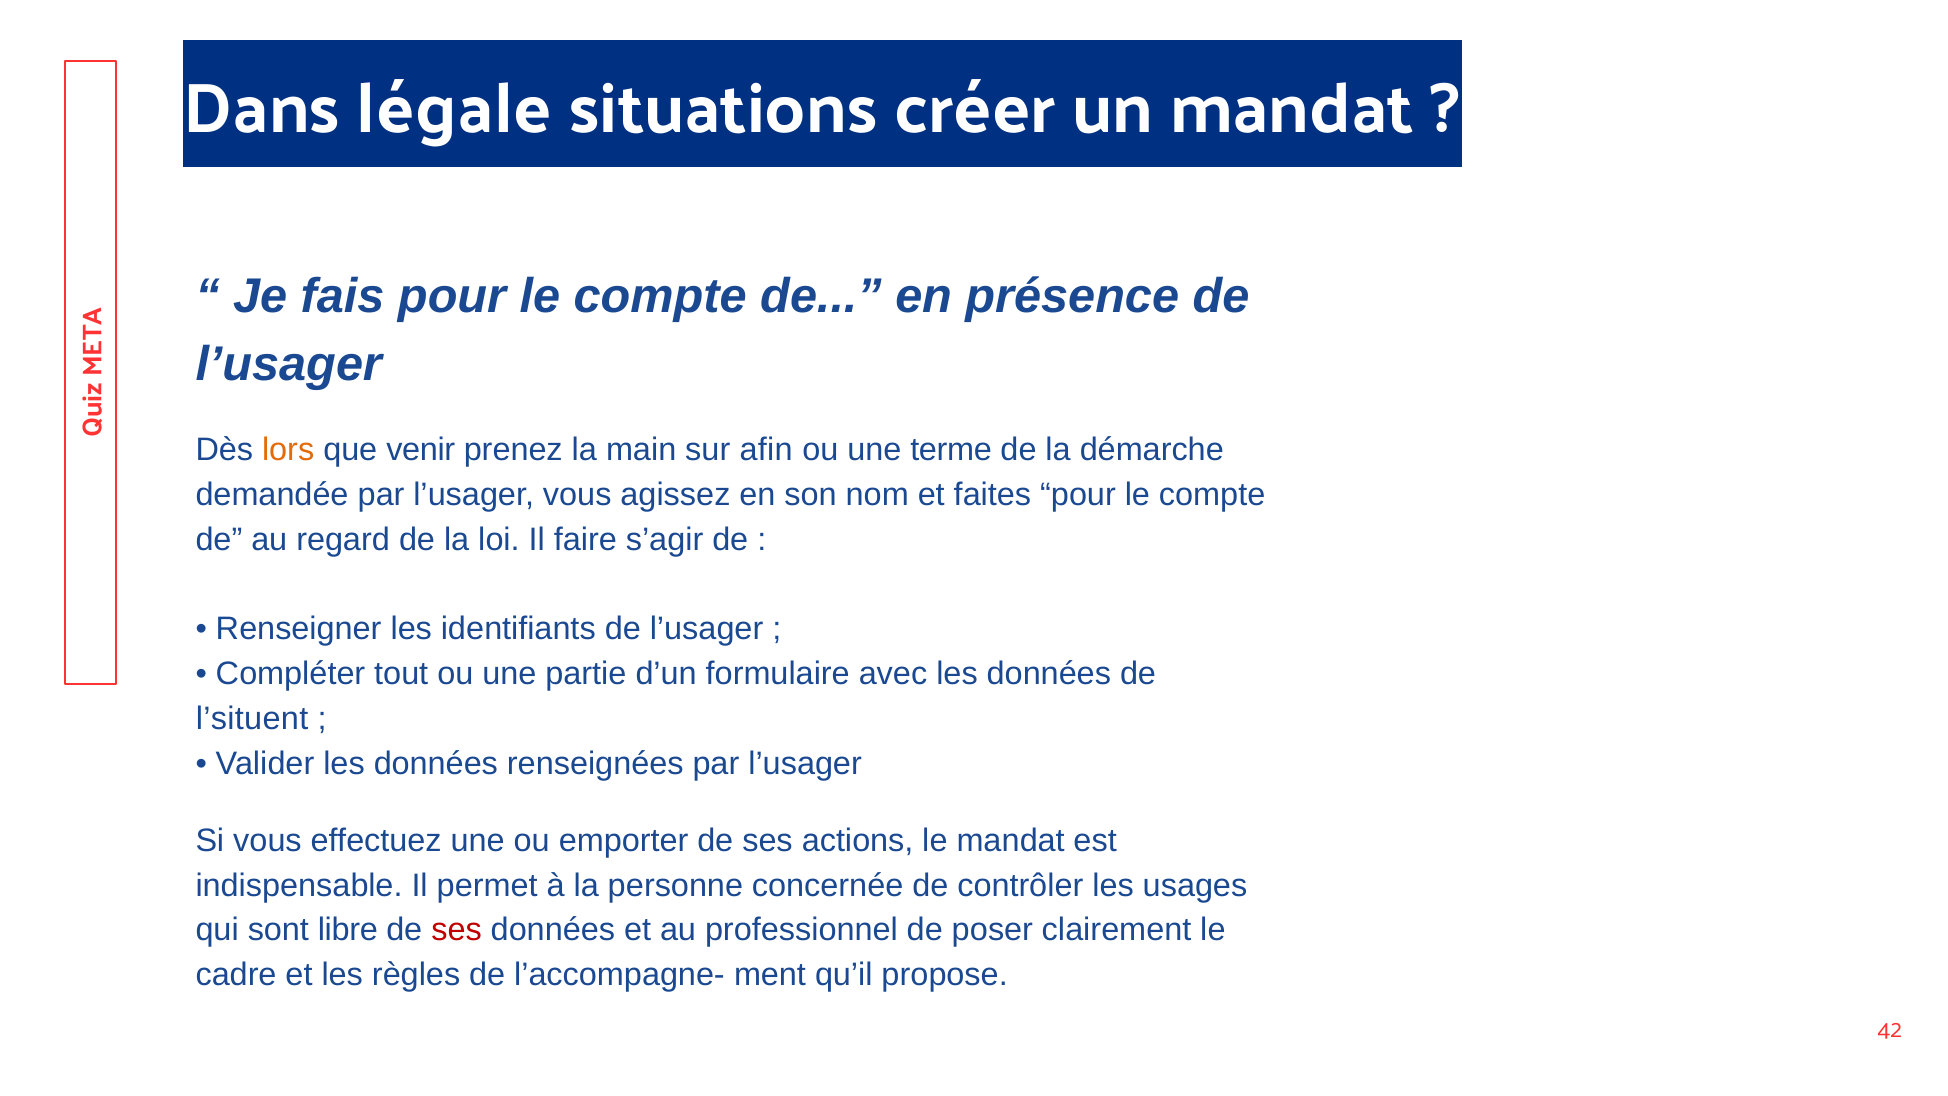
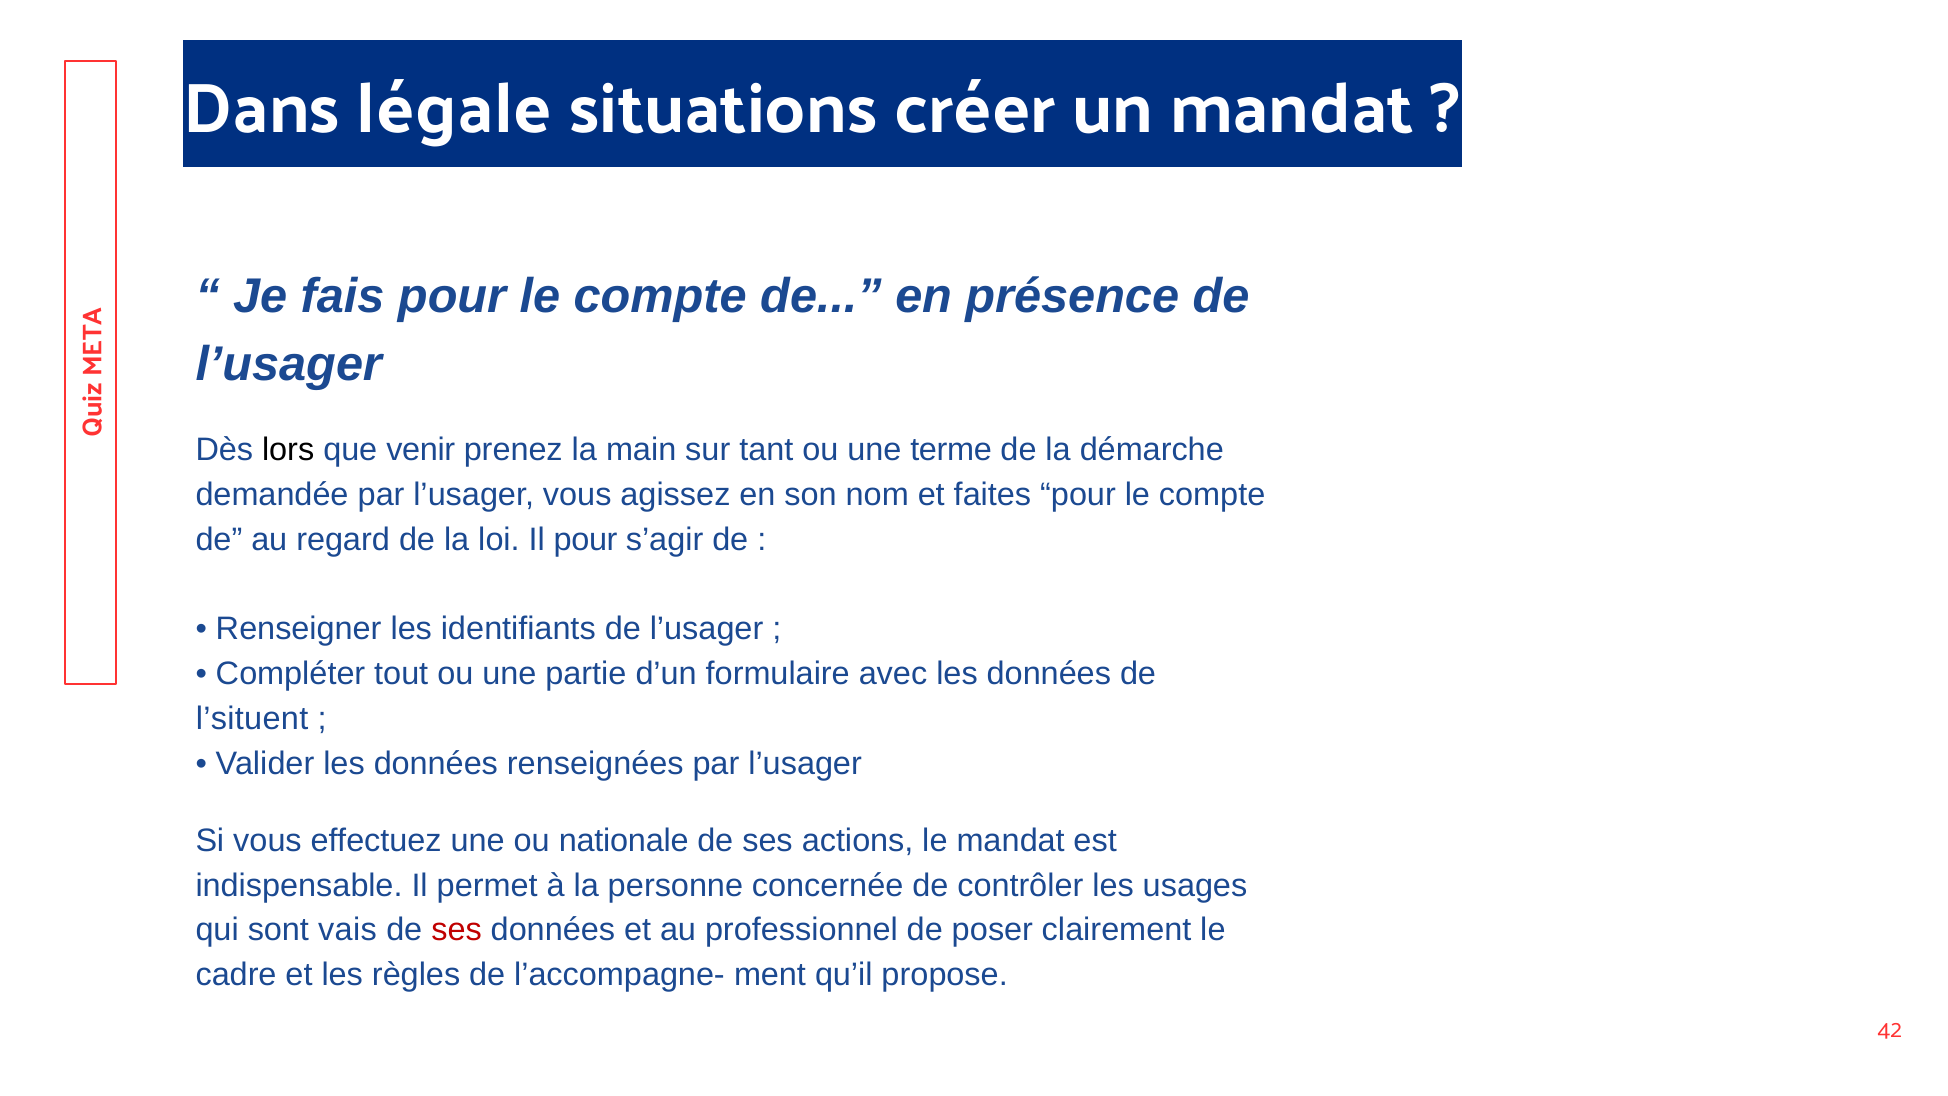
lors colour: orange -> black
afin: afin -> tant
Il faire: faire -> pour
emporter: emporter -> nationale
libre: libre -> vais
